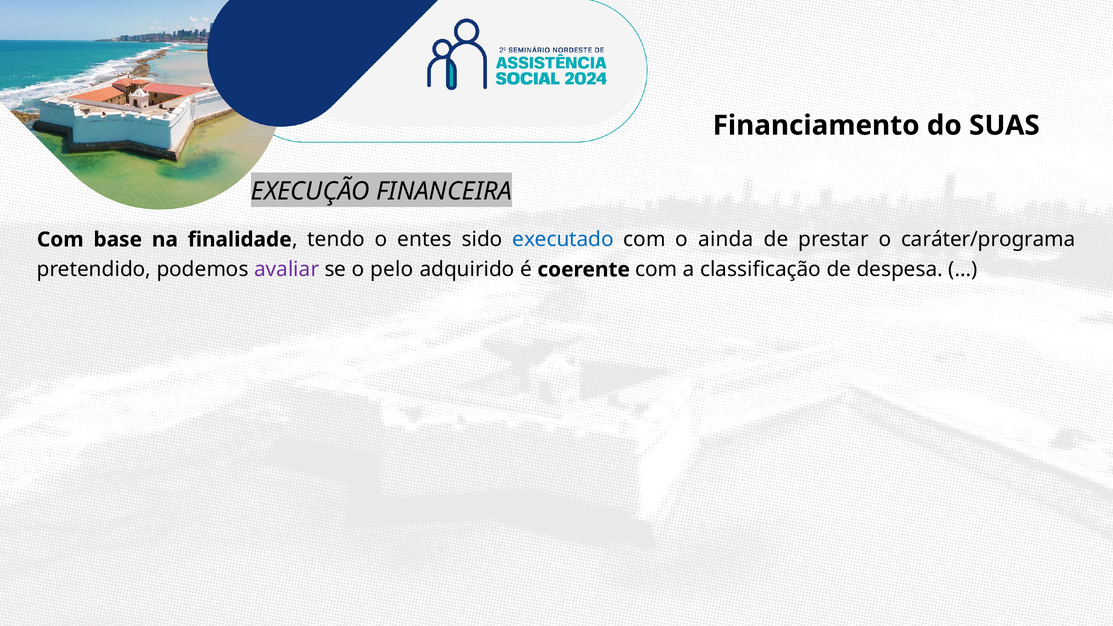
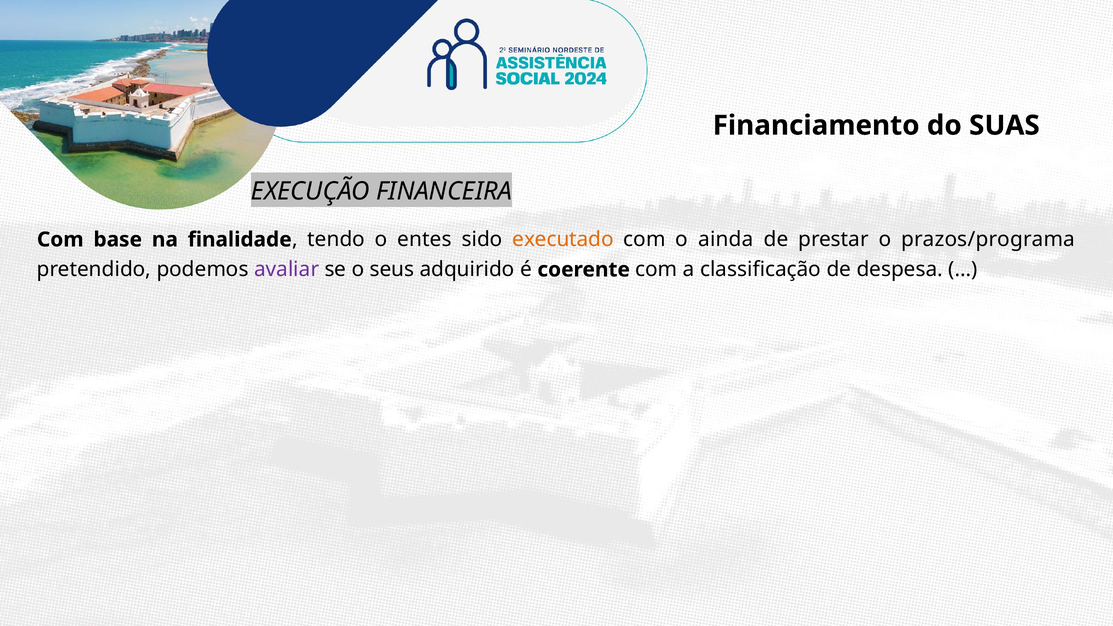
executado colour: blue -> orange
caráter/programa: caráter/programa -> prazos/programa
pelo: pelo -> seus
